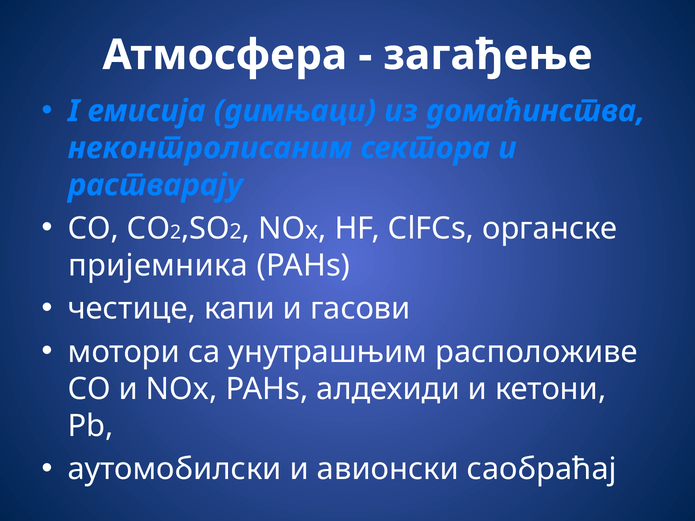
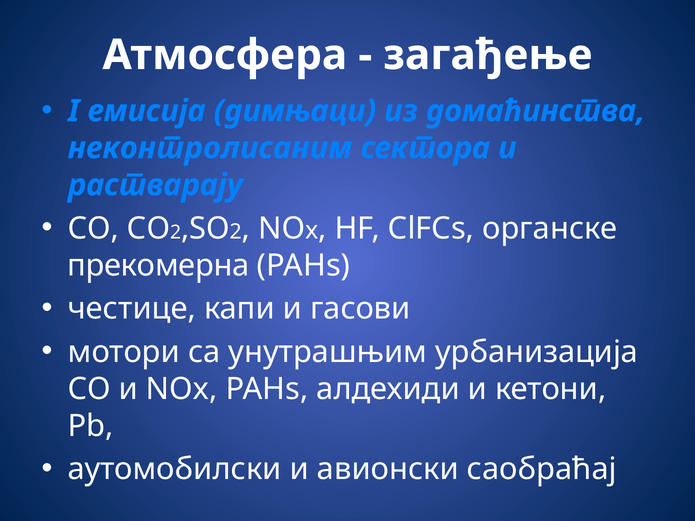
пријемника: пријемника -> прекомерна
расположиве: расположиве -> урбанизација
